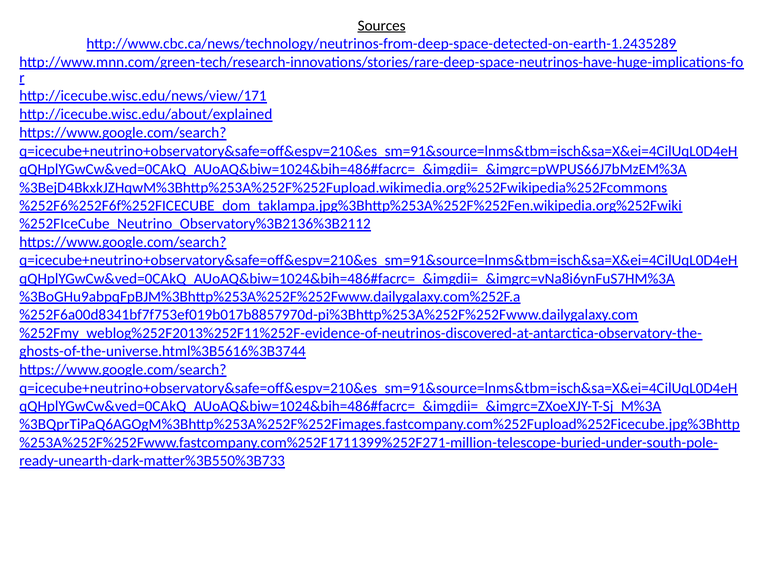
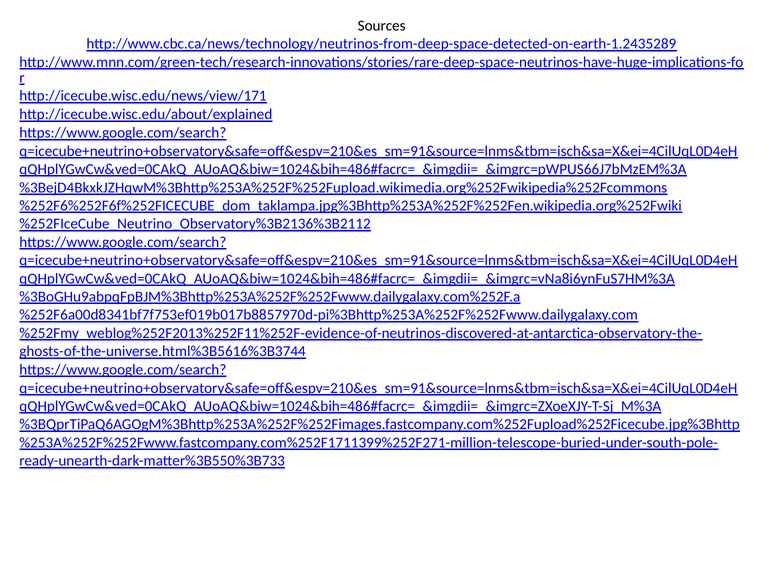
Sources underline: present -> none
